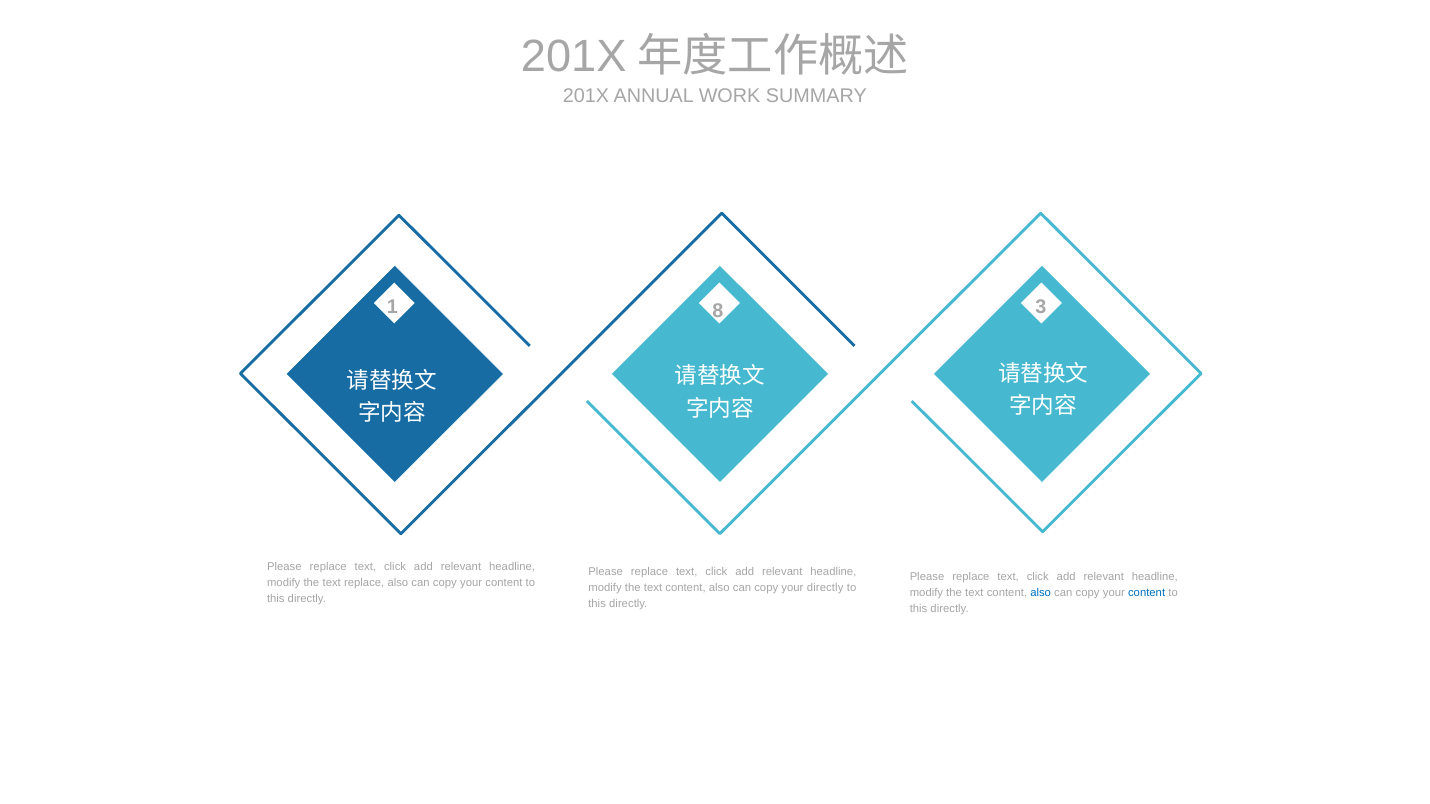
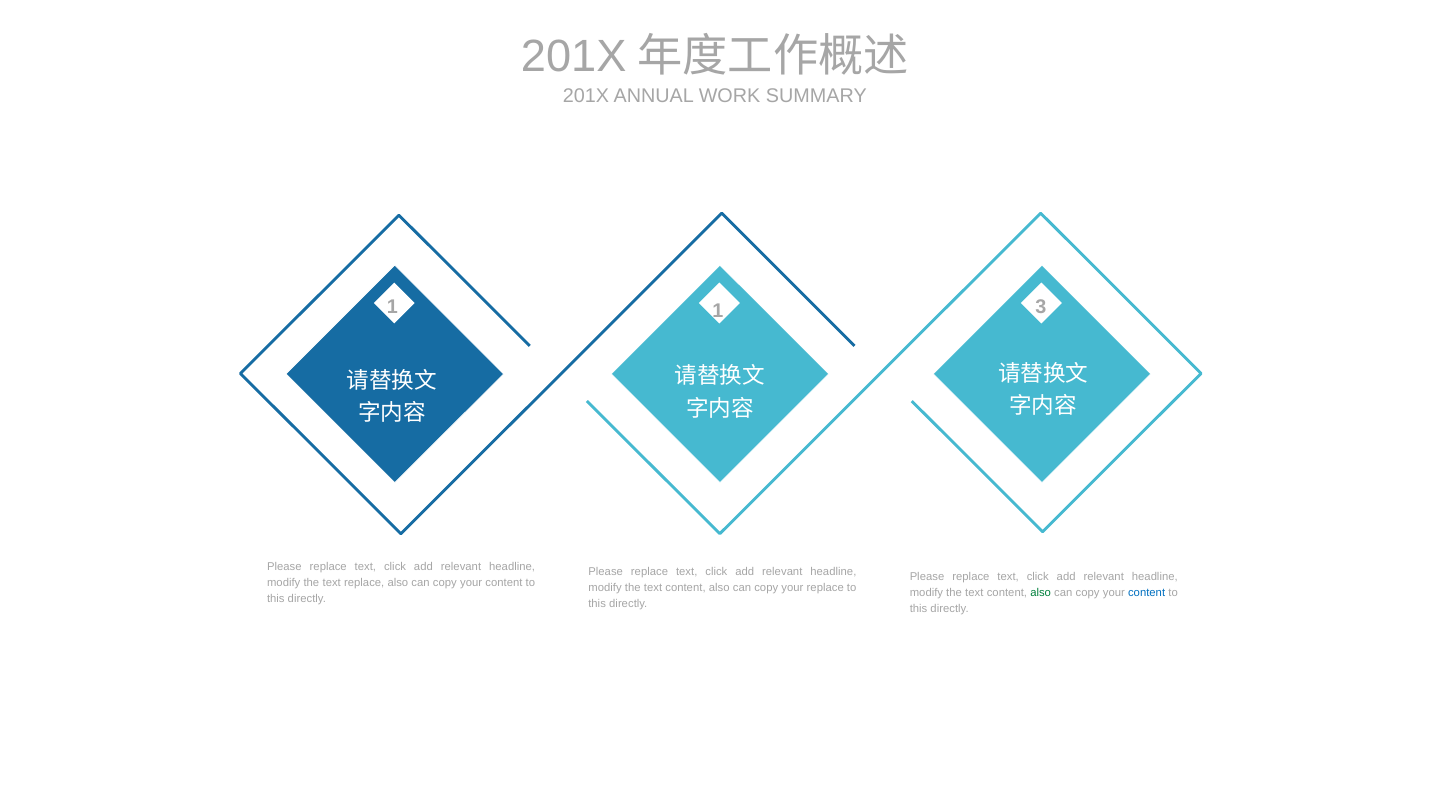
1 8: 8 -> 1
your directly: directly -> replace
also at (1041, 593) colour: blue -> green
